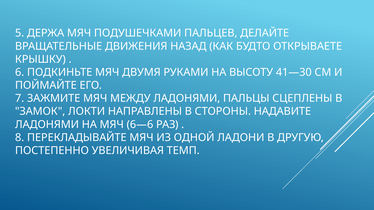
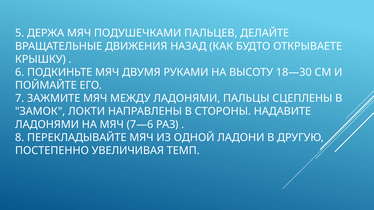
41—30: 41—30 -> 18—30
6—6: 6—6 -> 7—6
